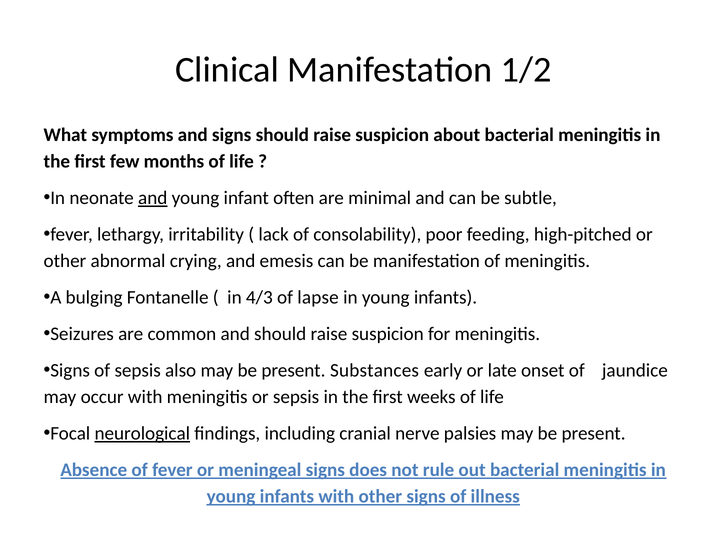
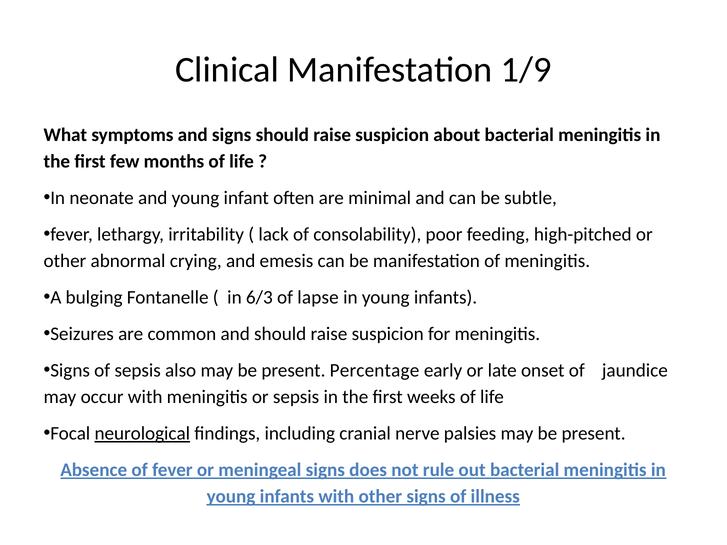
1/2: 1/2 -> 1/9
and at (153, 198) underline: present -> none
4/3: 4/3 -> 6/3
Substances: Substances -> Percentage
